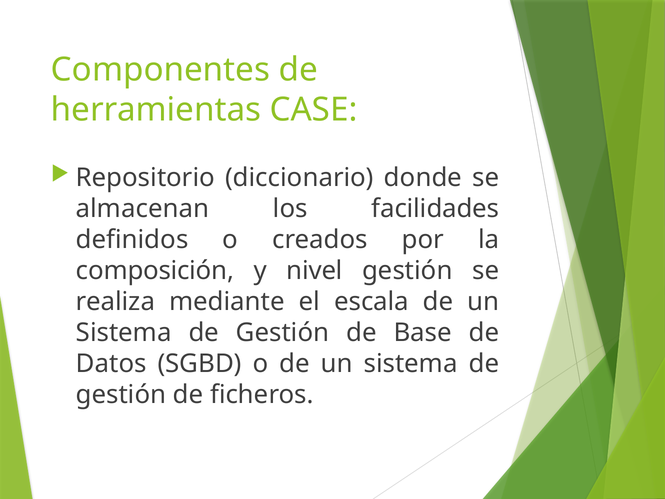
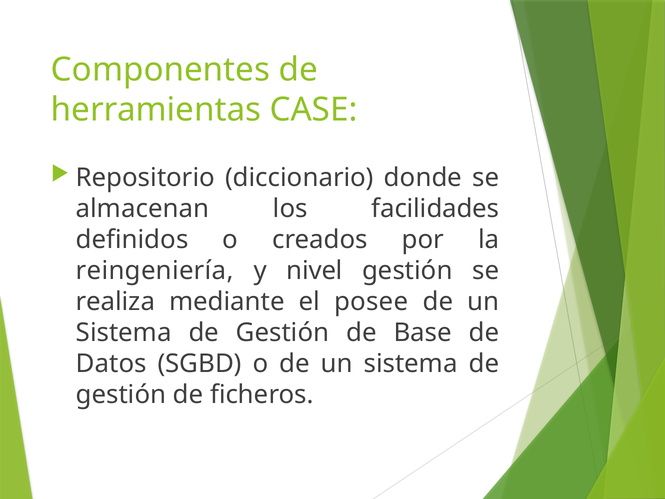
composición: composición -> reingeniería
escala: escala -> posee
